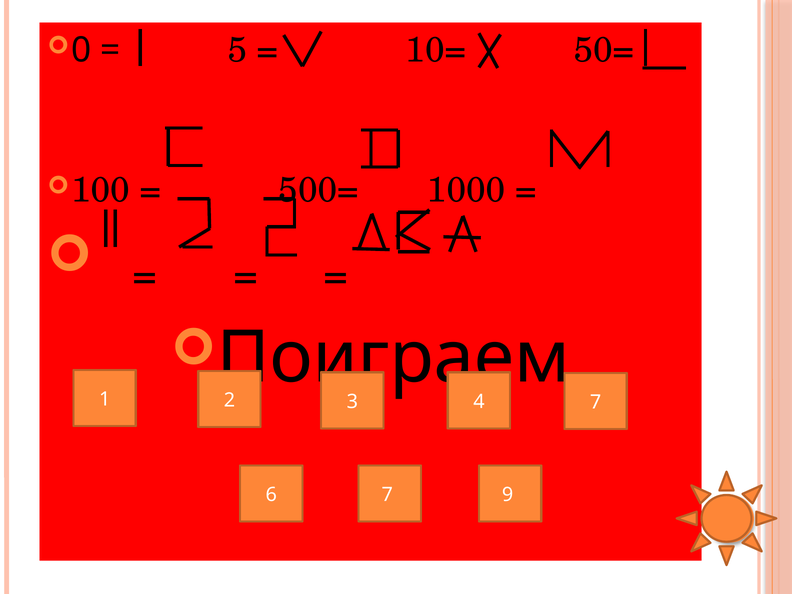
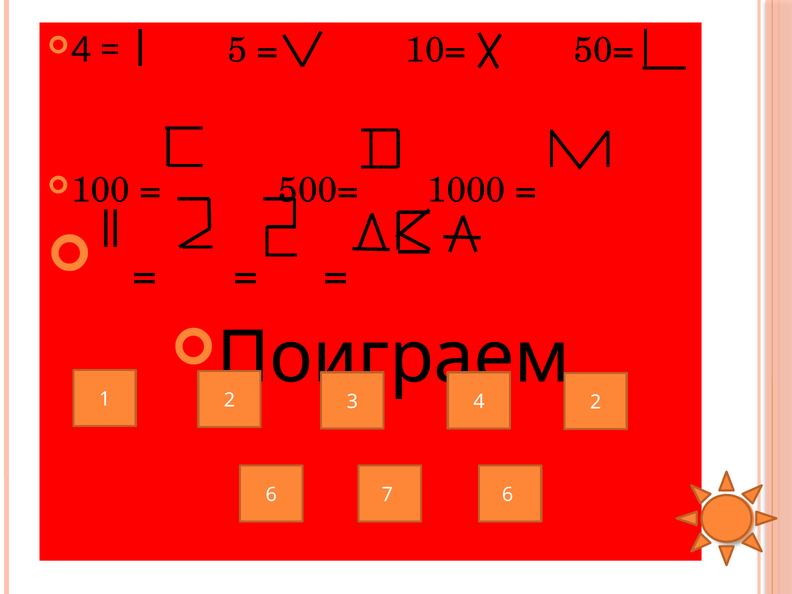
0 at (81, 50): 0 -> 4
7 at (596, 402): 7 -> 2
7 9: 9 -> 6
